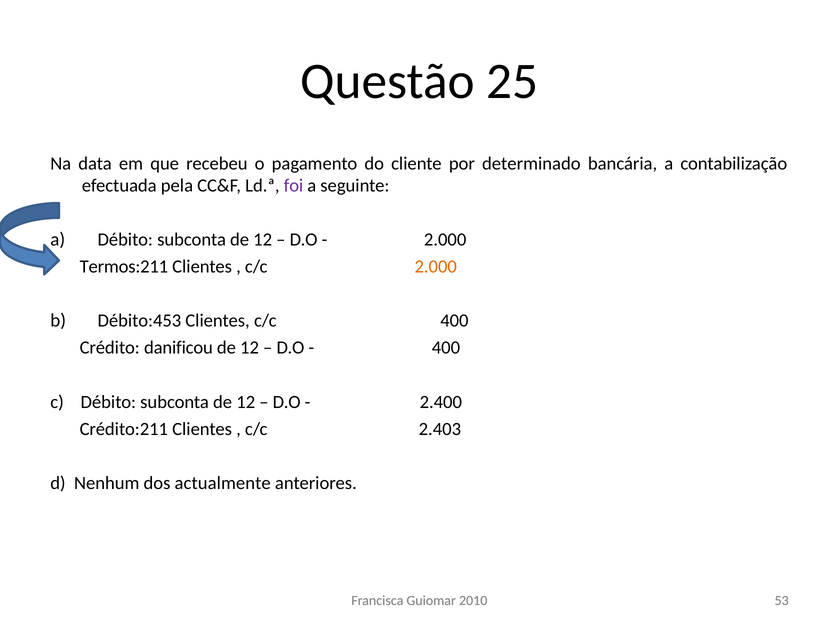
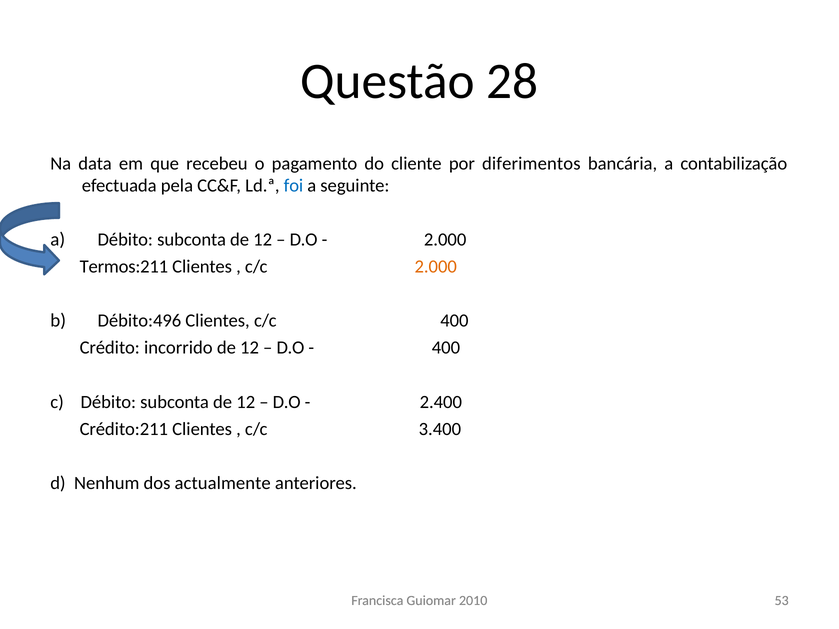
25: 25 -> 28
determinado: determinado -> diferimentos
foi colour: purple -> blue
Débito:453: Débito:453 -> Débito:496
danificou: danificou -> incorrido
2.403: 2.403 -> 3.400
